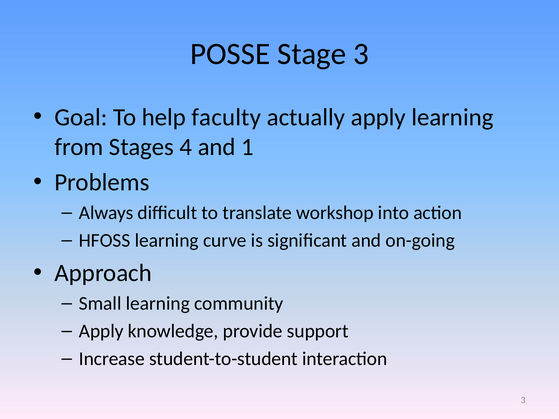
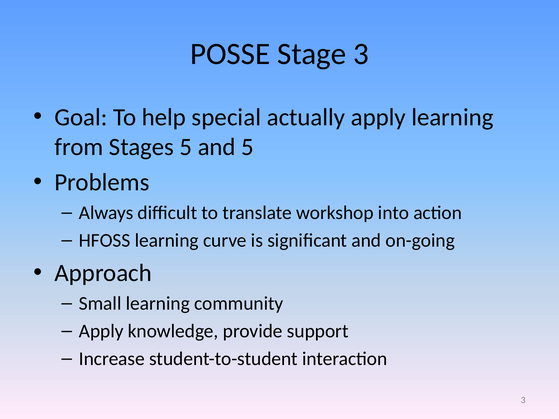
faculty: faculty -> special
Stages 4: 4 -> 5
and 1: 1 -> 5
